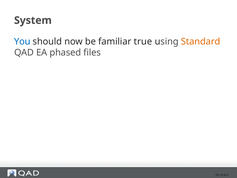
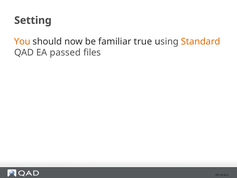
System: System -> Setting
You colour: blue -> orange
phased: phased -> passed
